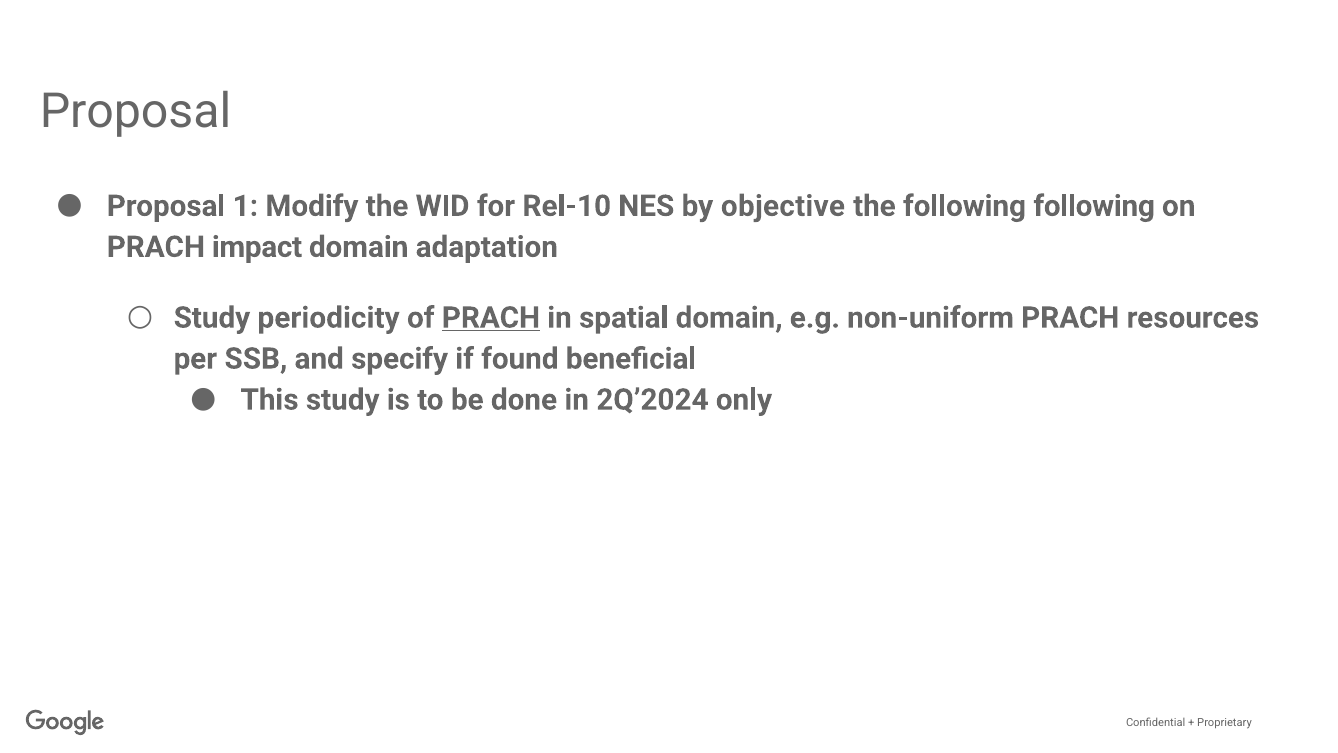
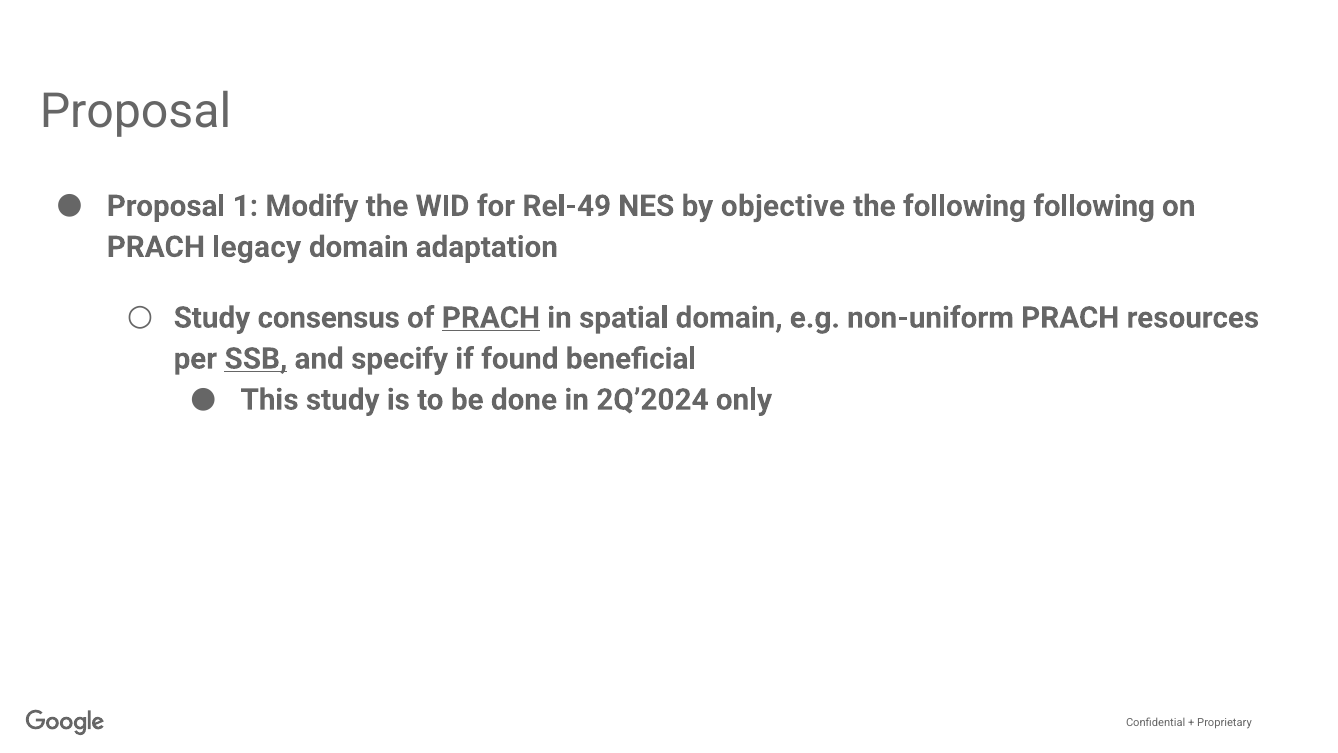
Rel-10: Rel-10 -> Rel-49
impact: impact -> legacy
periodicity: periodicity -> consensus
SSB underline: none -> present
